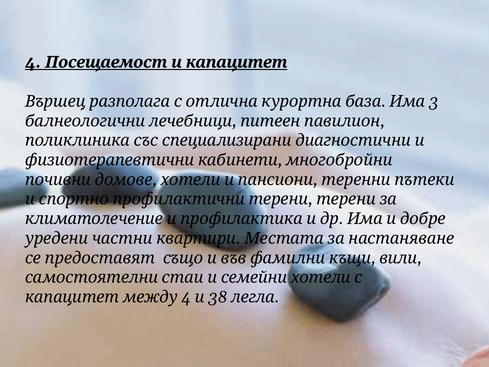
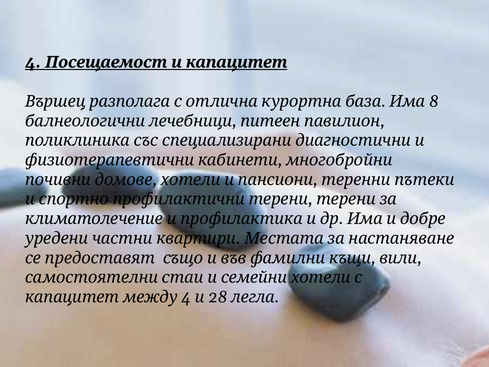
3: 3 -> 8
38: 38 -> 28
